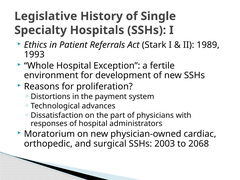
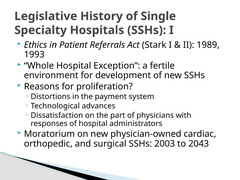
2068: 2068 -> 2043
